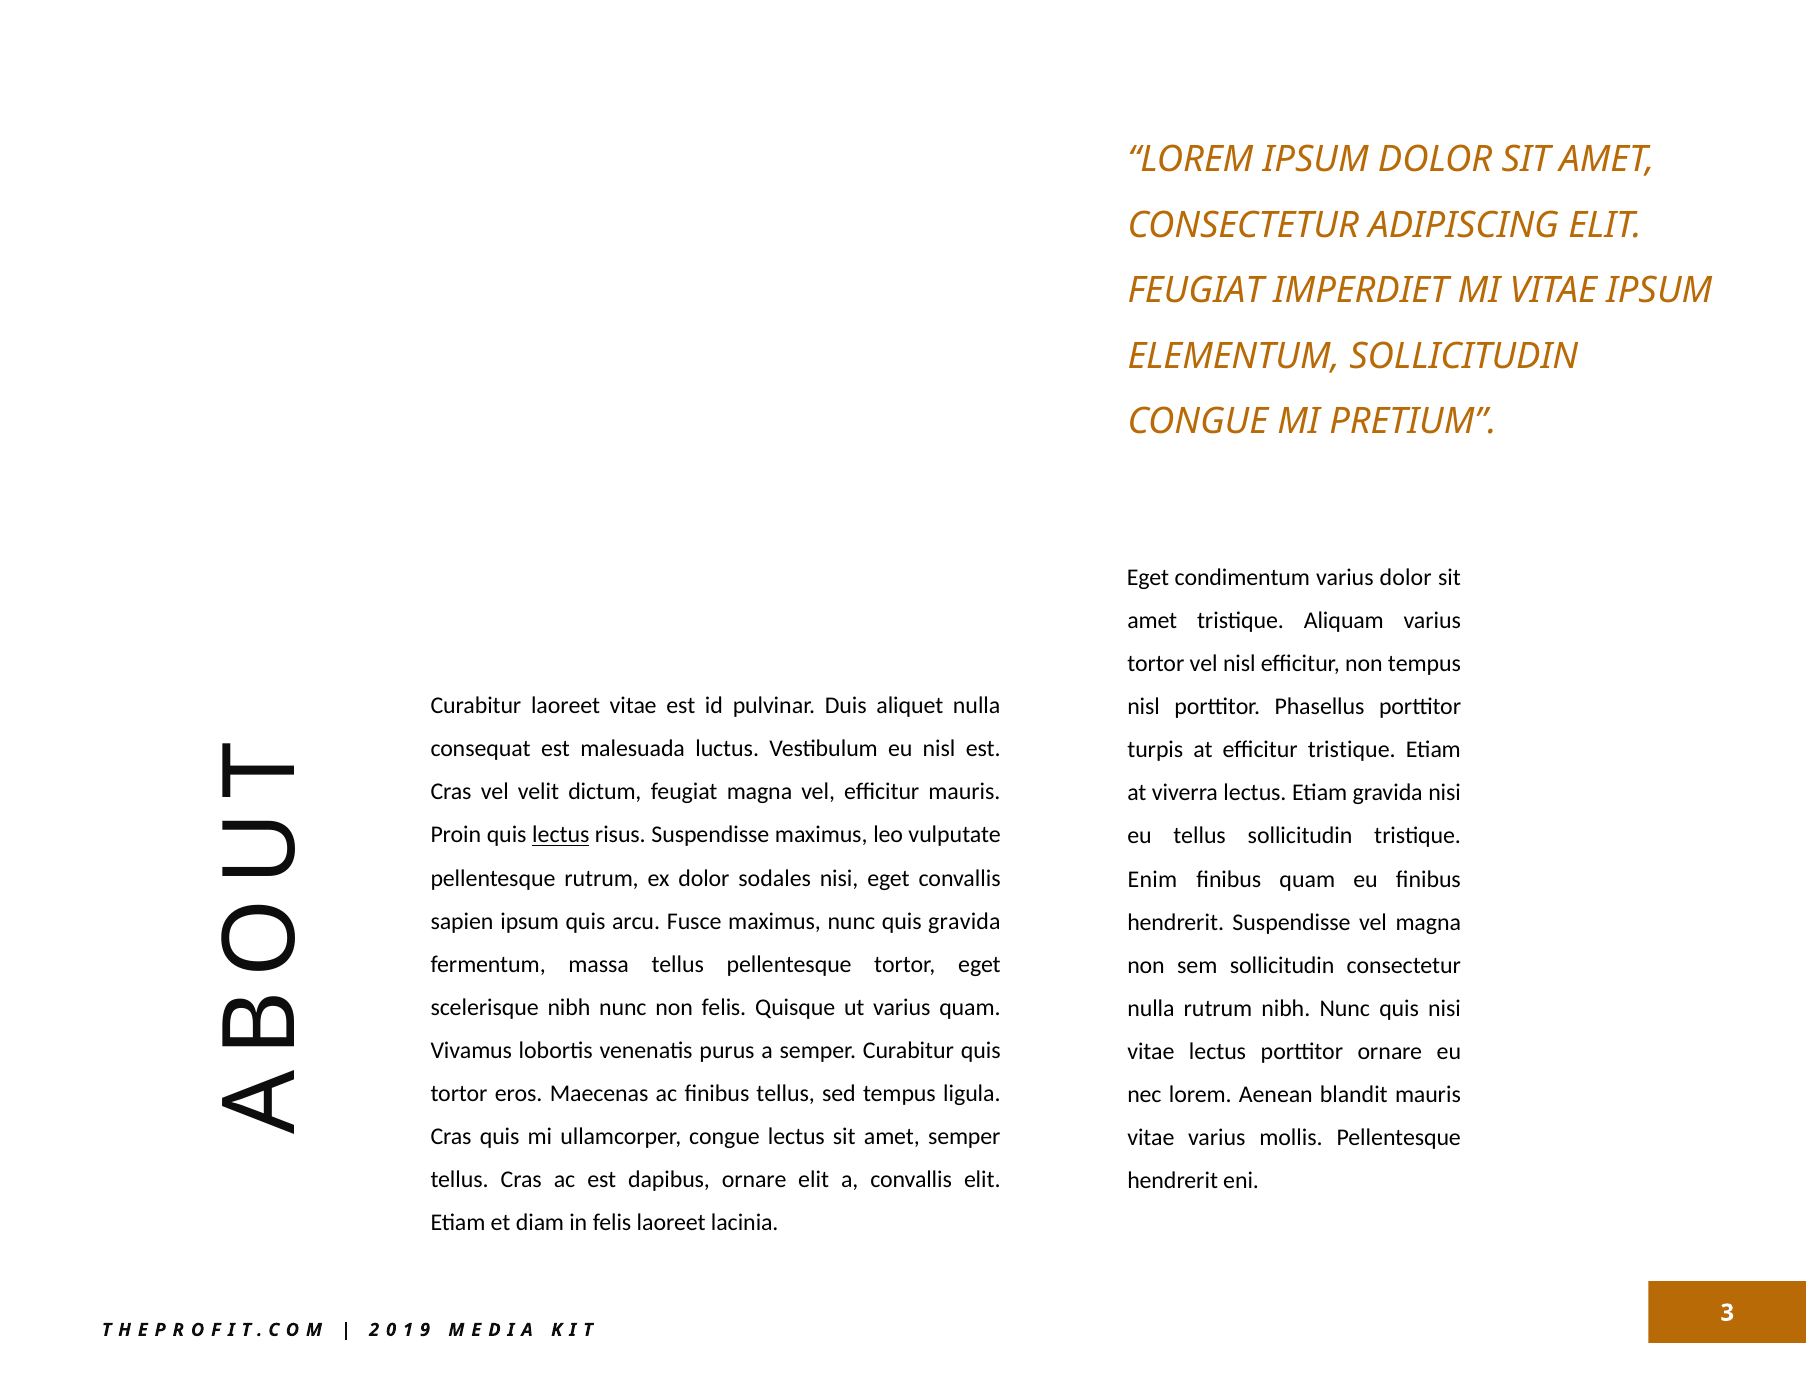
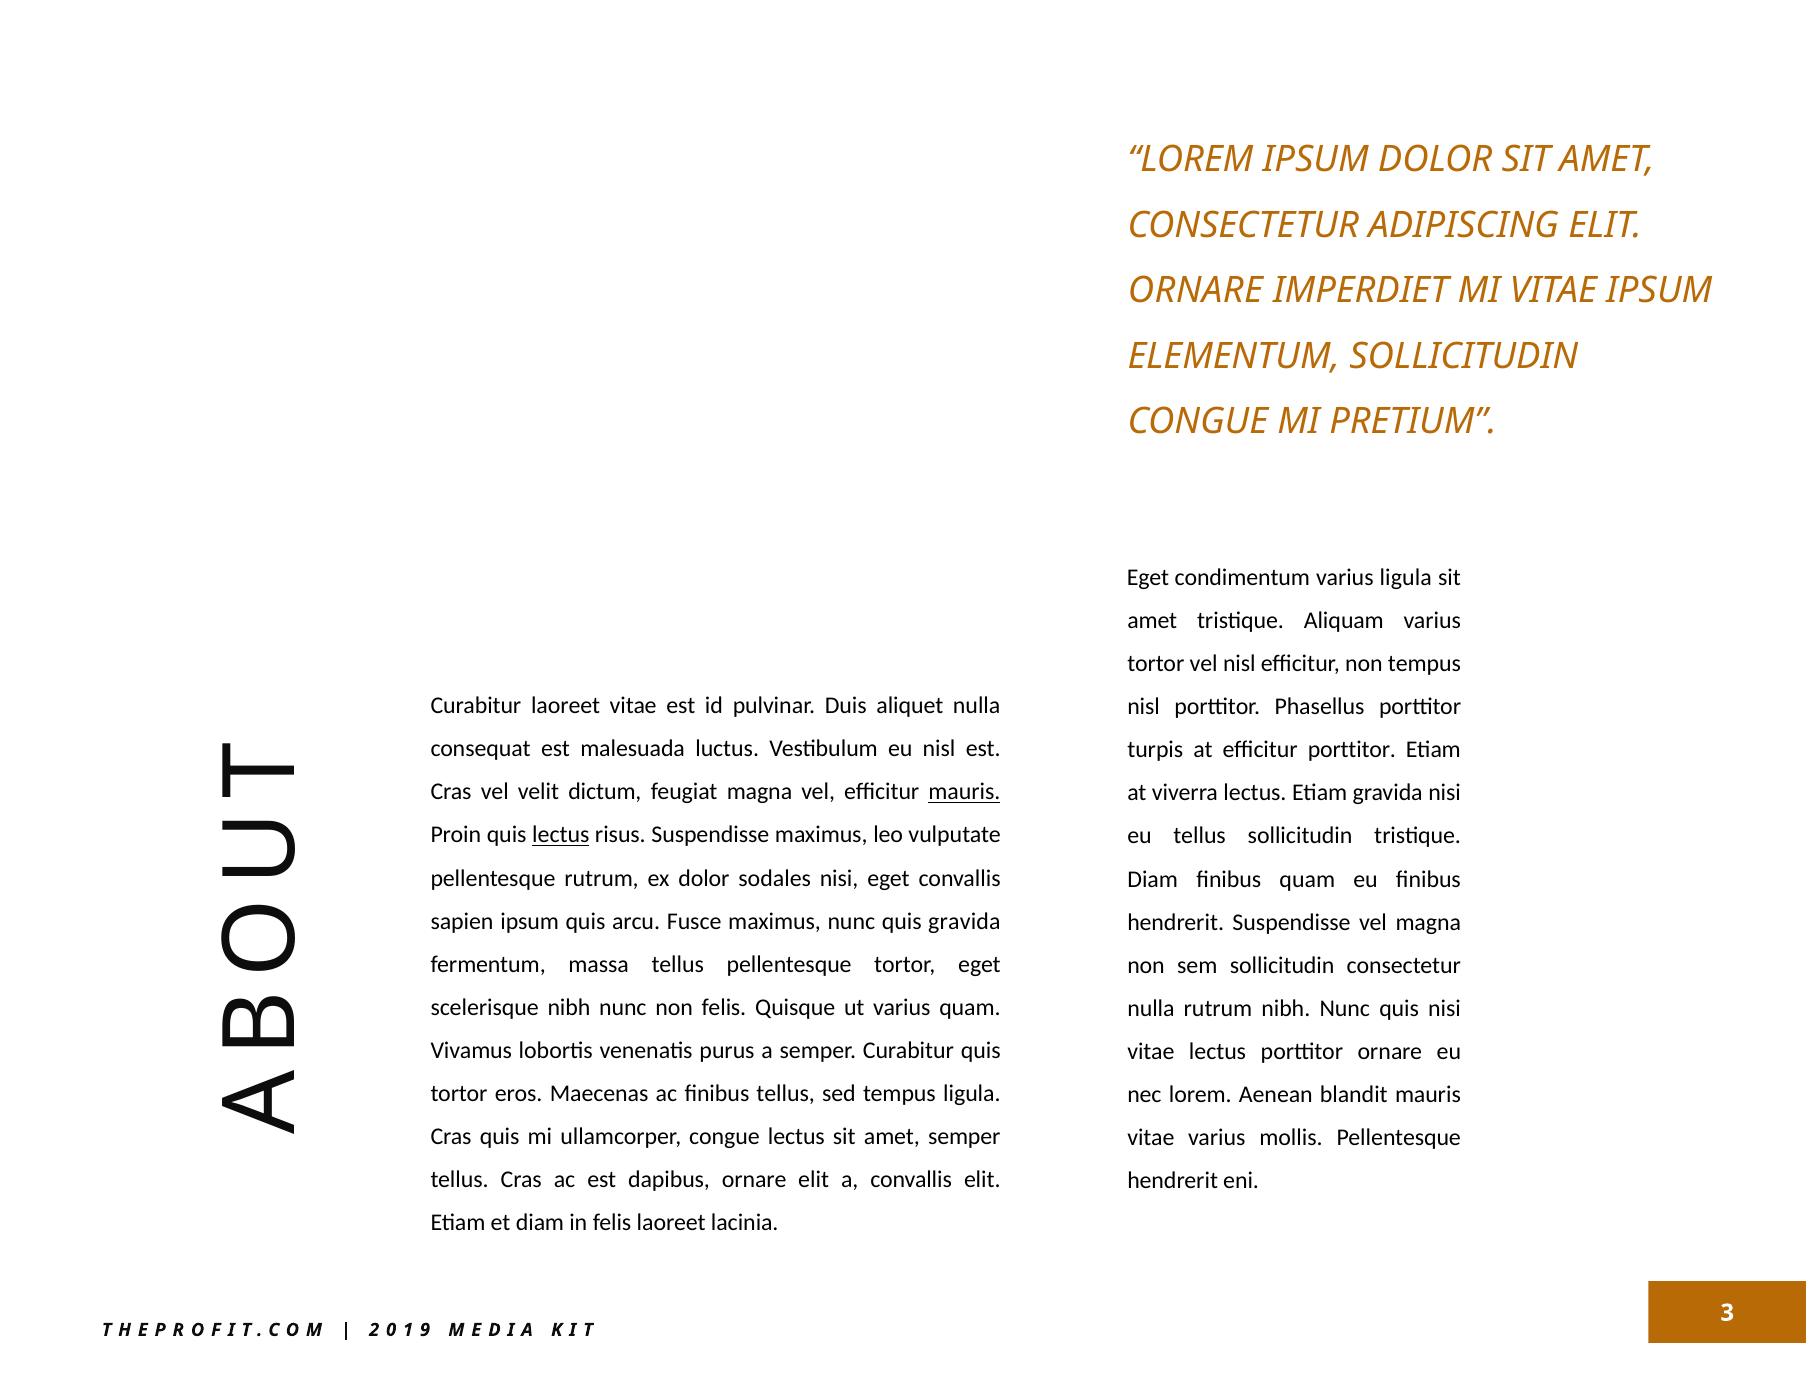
FEUGIAT at (1196, 291): FEUGIAT -> ORNARE
varius dolor: dolor -> ligula
efficitur tristique: tristique -> porttitor
mauris at (964, 792) underline: none -> present
Enim at (1152, 879): Enim -> Diam
